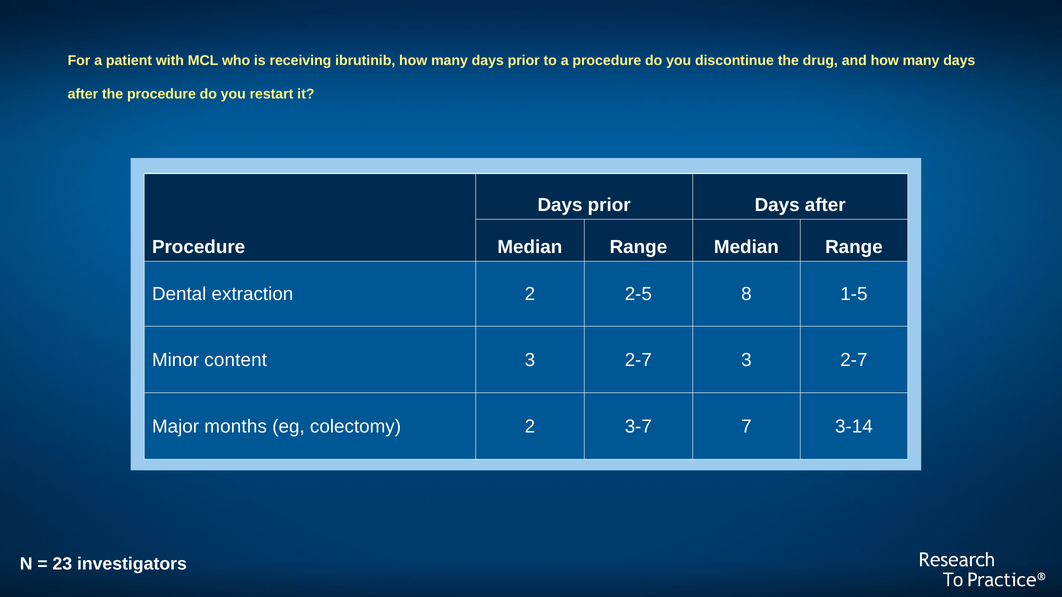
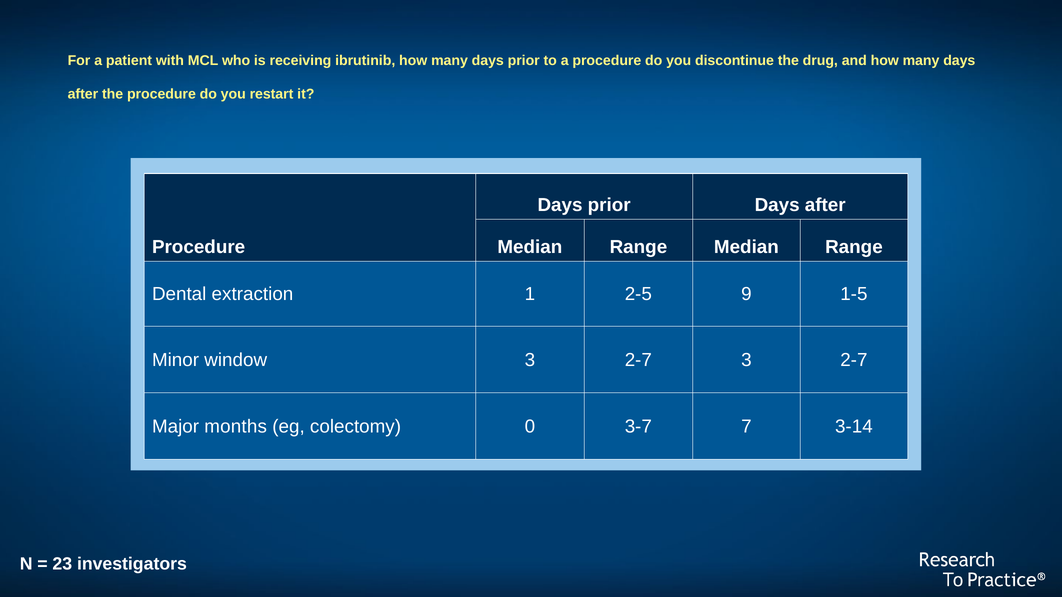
extraction 2: 2 -> 1
8: 8 -> 9
content: content -> window
colectomy 2: 2 -> 0
